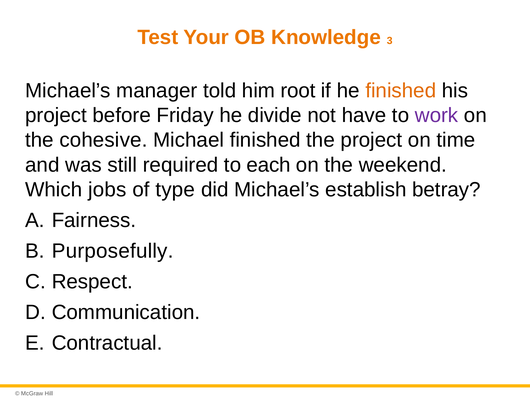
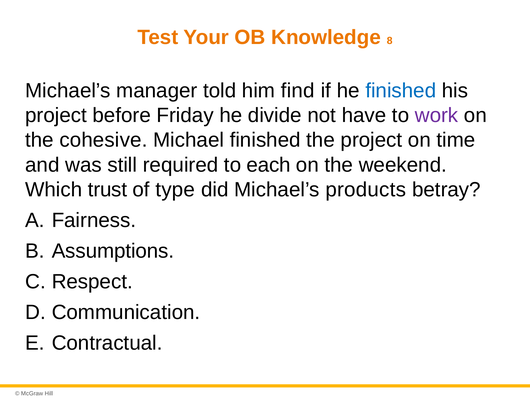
3: 3 -> 8
root: root -> find
finished at (401, 90) colour: orange -> blue
jobs: jobs -> trust
establish: establish -> products
Purposefully: Purposefully -> Assumptions
